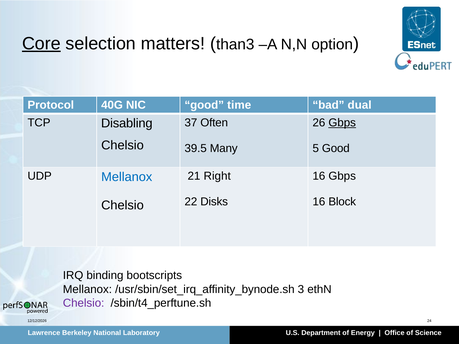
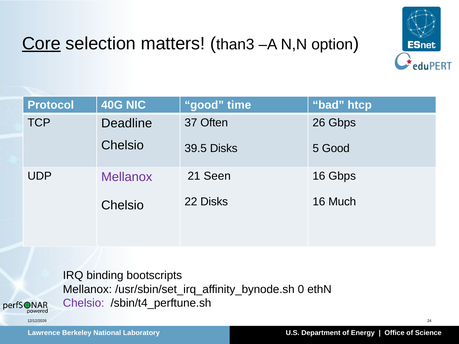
dual: dual -> htcp
Disabling: Disabling -> Deadline
Gbps at (342, 123) underline: present -> none
39.5 Many: Many -> Disks
Mellanox at (127, 177) colour: blue -> purple
Right: Right -> Seen
Block: Block -> Much
3: 3 -> 0
